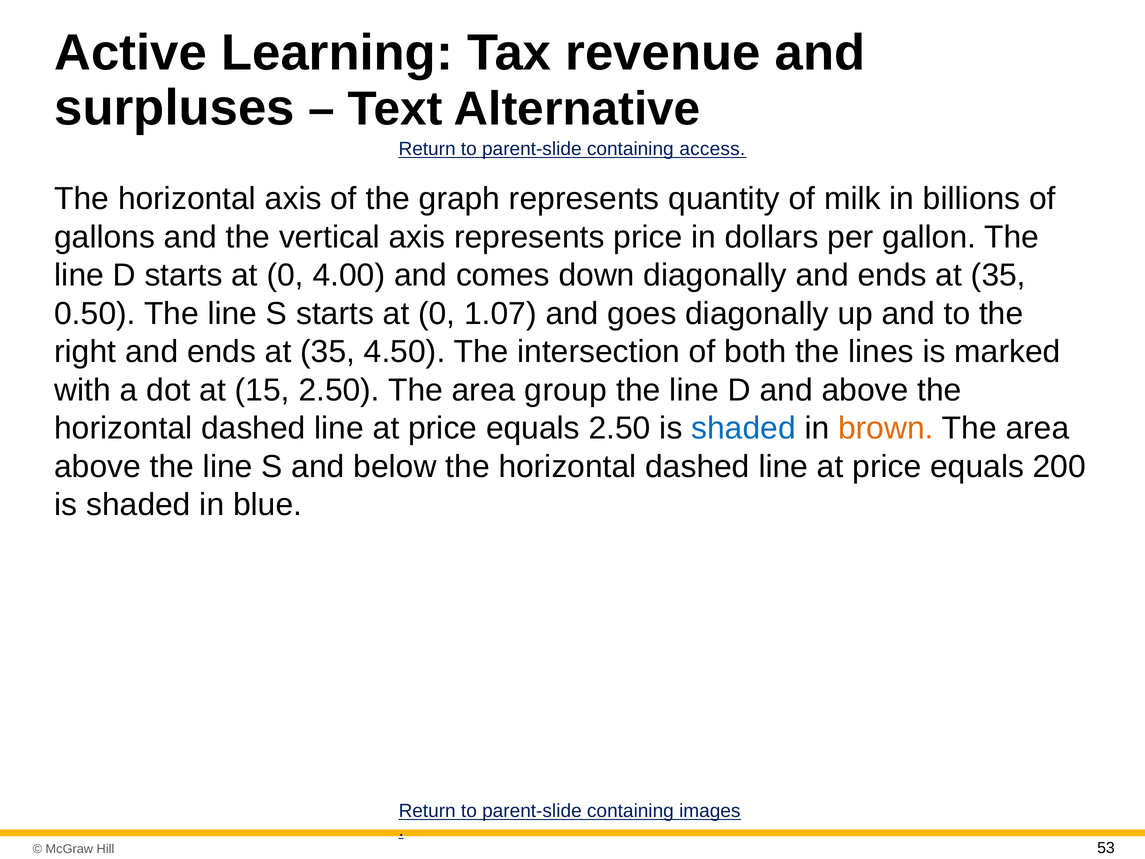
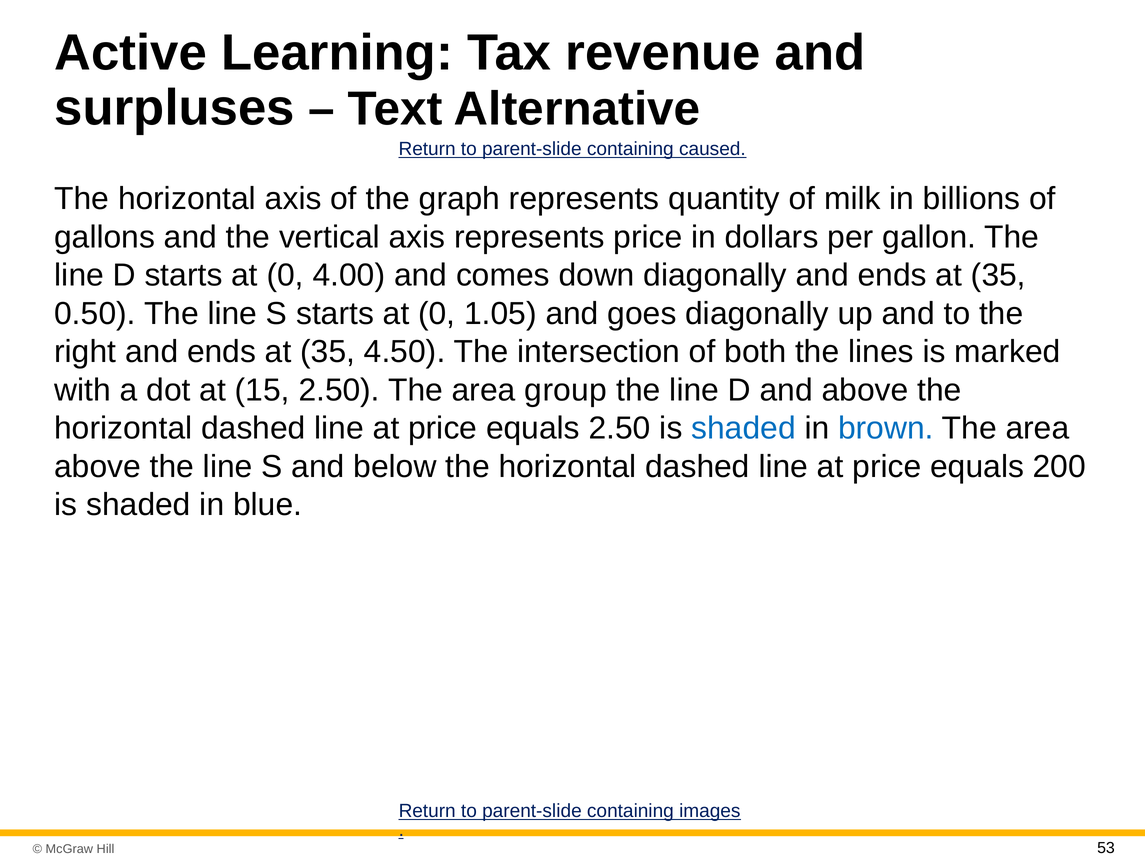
access: access -> caused
1.07: 1.07 -> 1.05
brown colour: orange -> blue
